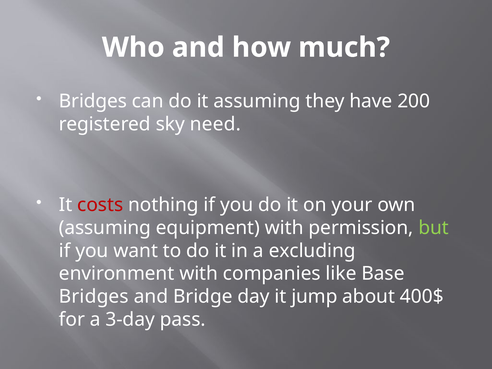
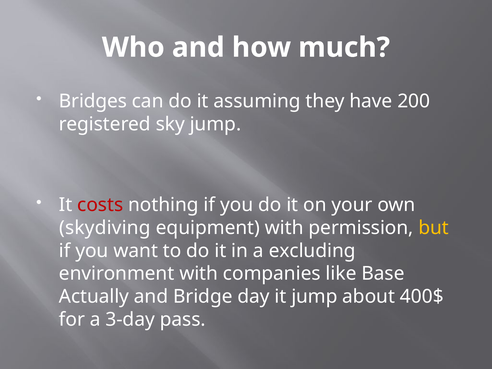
sky need: need -> jump
assuming at (105, 228): assuming -> skydiving
but colour: light green -> yellow
Bridges at (94, 297): Bridges -> Actually
